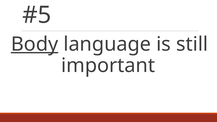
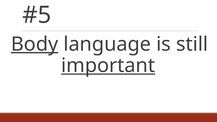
important underline: none -> present
